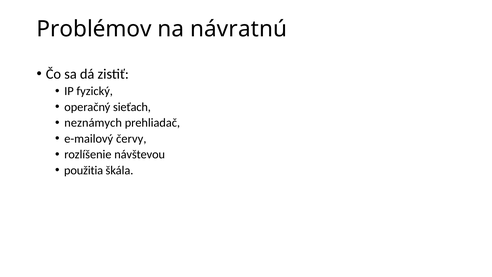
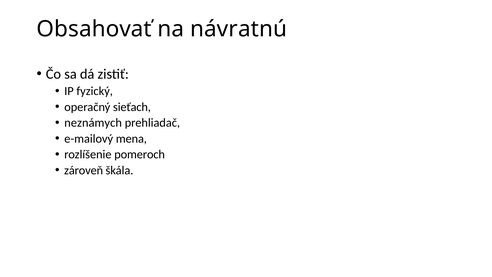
Problémov: Problémov -> Obsahovať
červy: červy -> mena
návštevou: návštevou -> pomeroch
použitia: použitia -> zároveň
